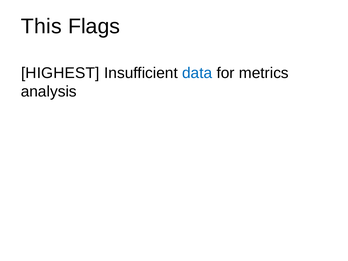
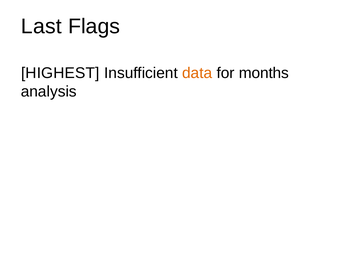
This: This -> Last
data colour: blue -> orange
metrics: metrics -> months
